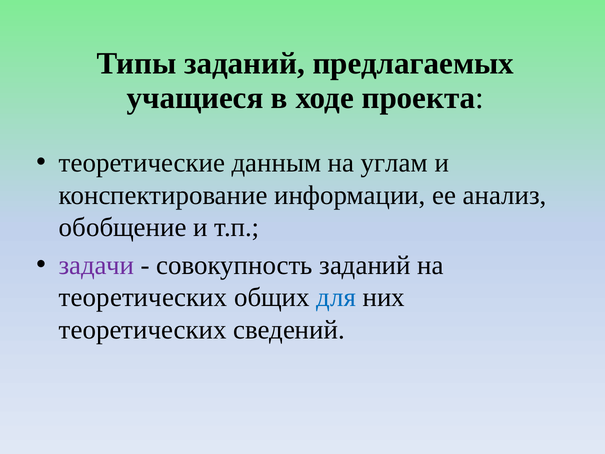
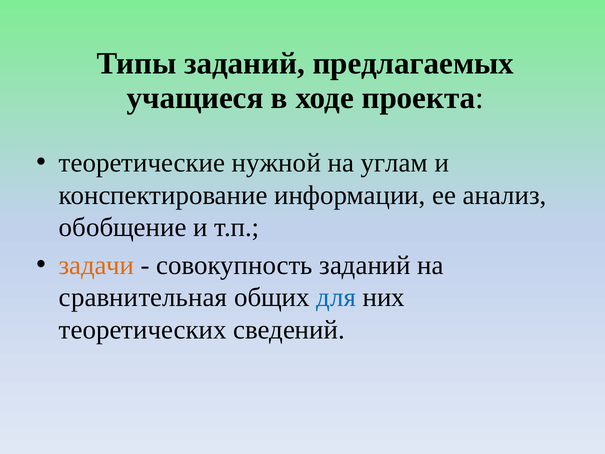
данным: данным -> нужной
задачи colour: purple -> orange
теоретических at (143, 297): теоретических -> сравнительная
